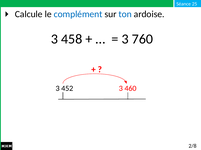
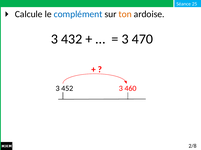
ton colour: blue -> orange
458: 458 -> 432
760: 760 -> 470
